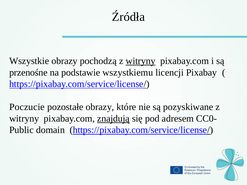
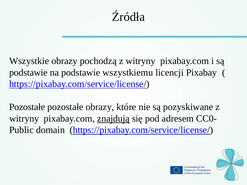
witryny at (141, 61) underline: present -> none
przenośne at (28, 73): przenośne -> podstawie
Poczucie at (27, 107): Poczucie -> Pozostałe
